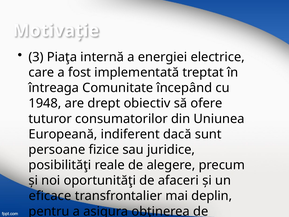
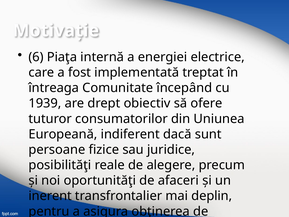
3: 3 -> 6
1948: 1948 -> 1939
eficace: eficace -> inerent
